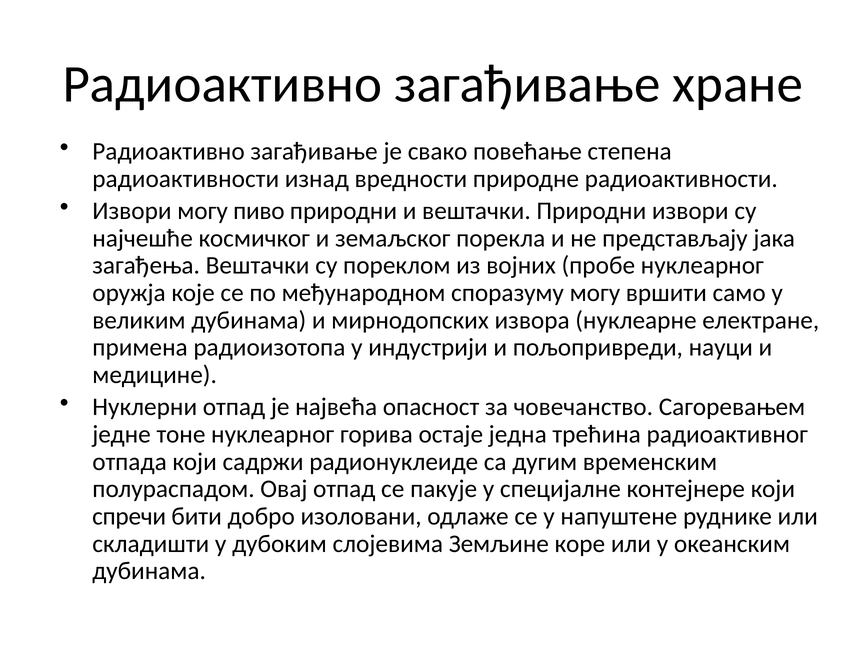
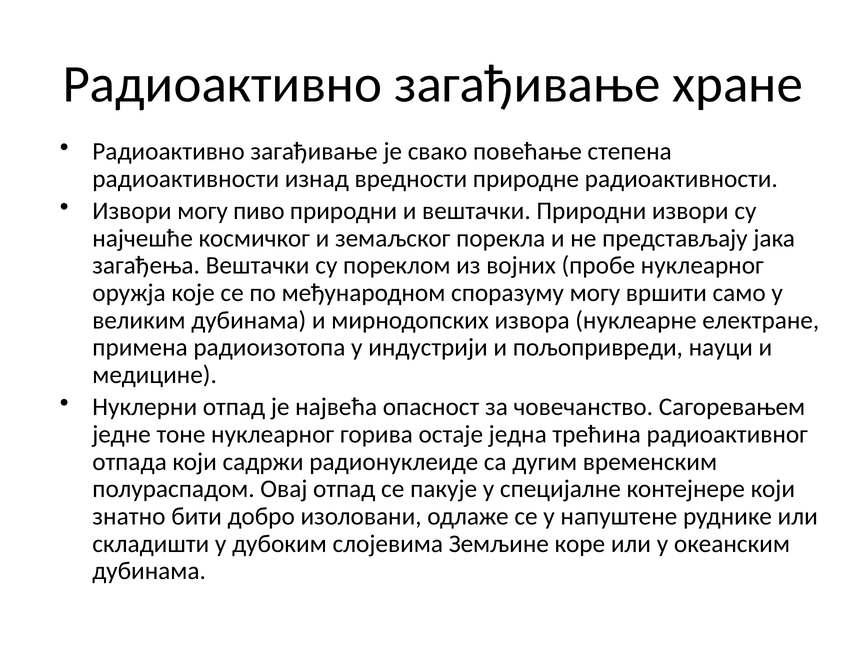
спречи: спречи -> знатно
